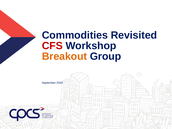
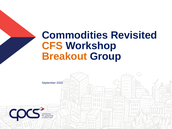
CFS colour: red -> orange
